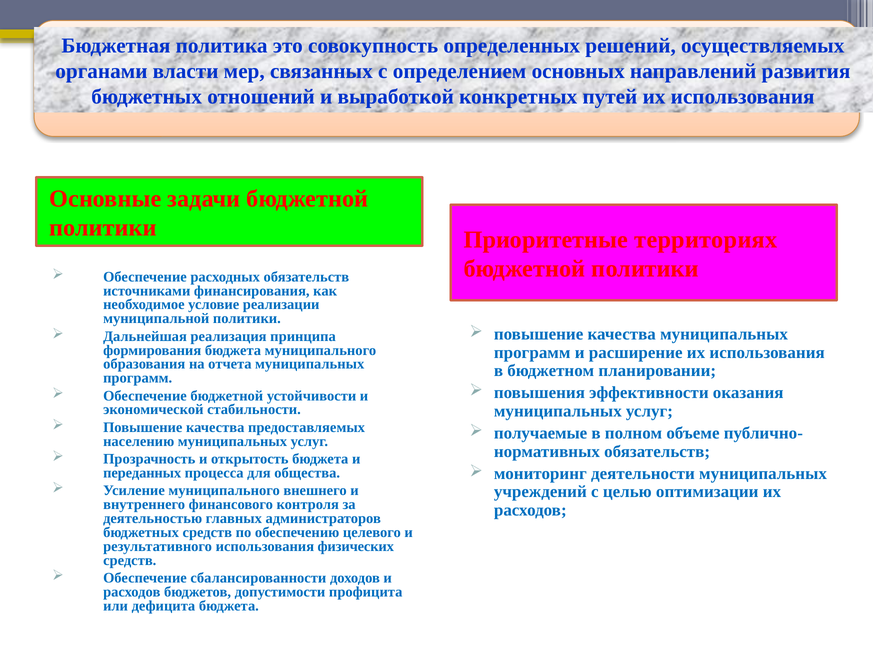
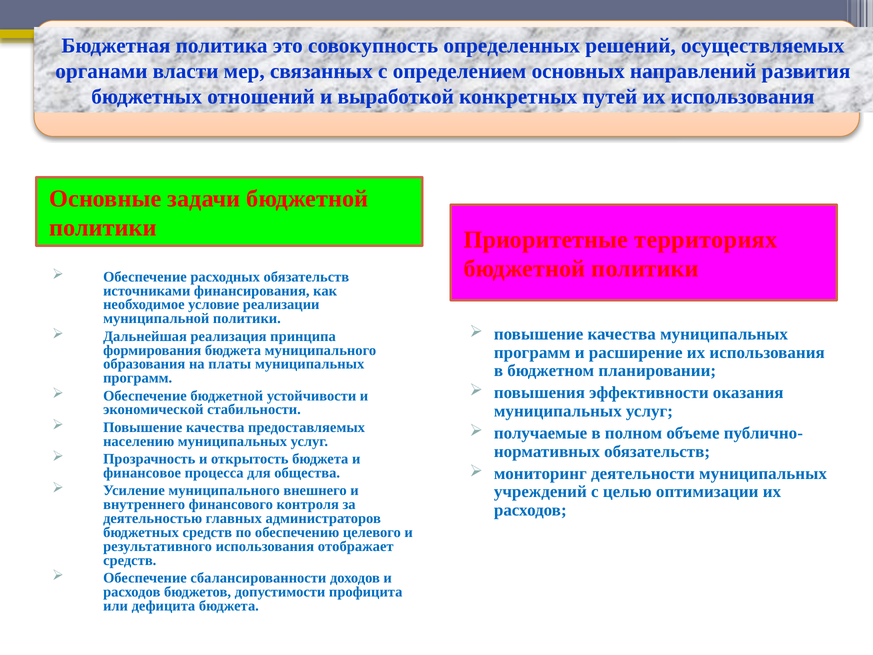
отчета: отчета -> платы
переданных: переданных -> финансовое
физических: физических -> отображает
